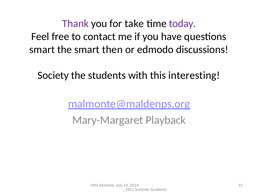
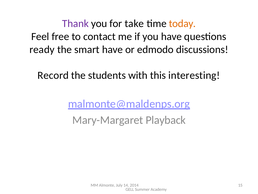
today colour: purple -> orange
smart at (42, 49): smart -> ready
smart then: then -> have
Society: Society -> Record
